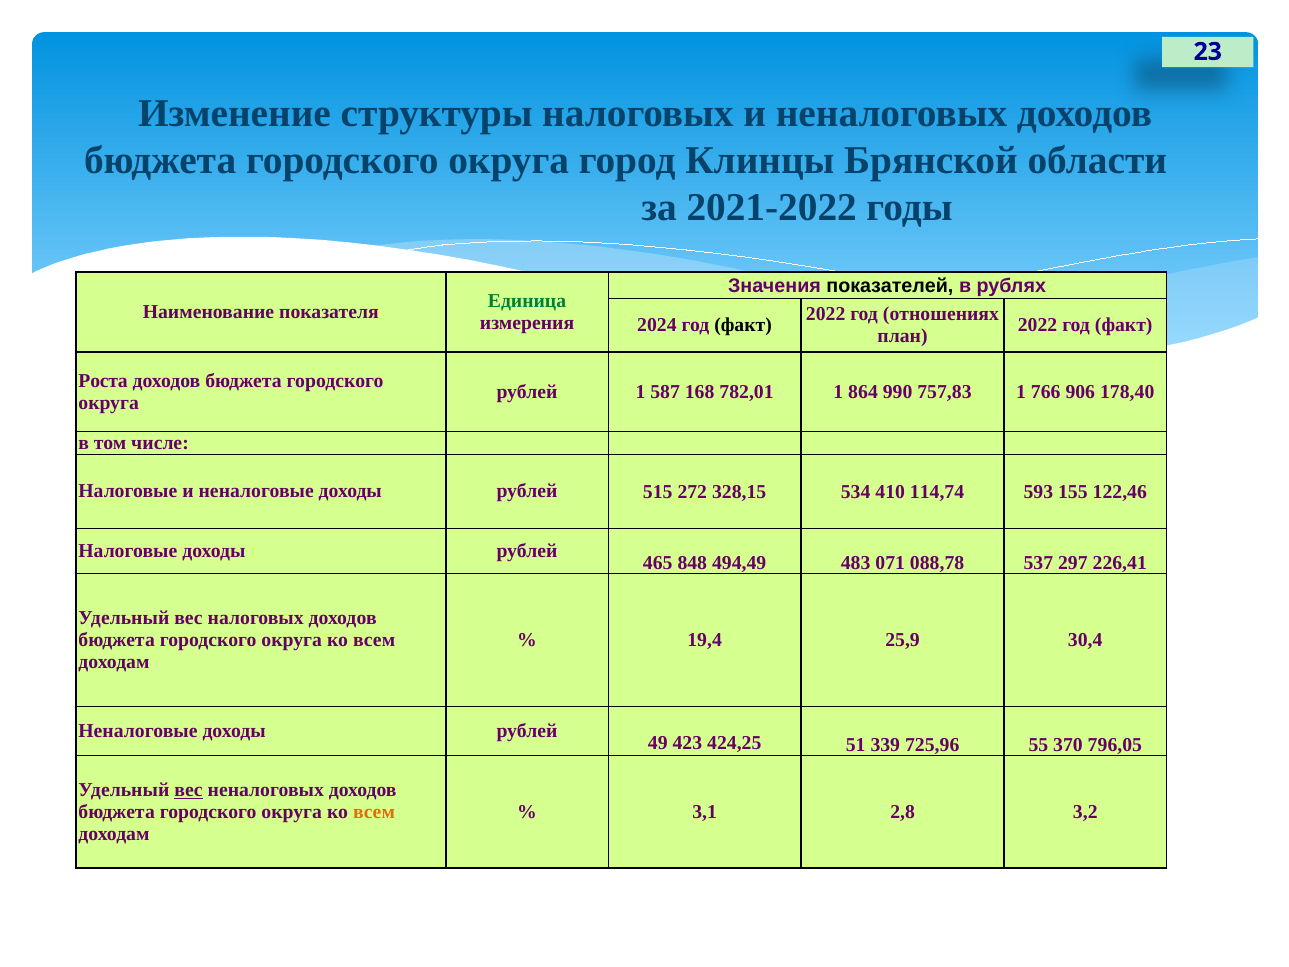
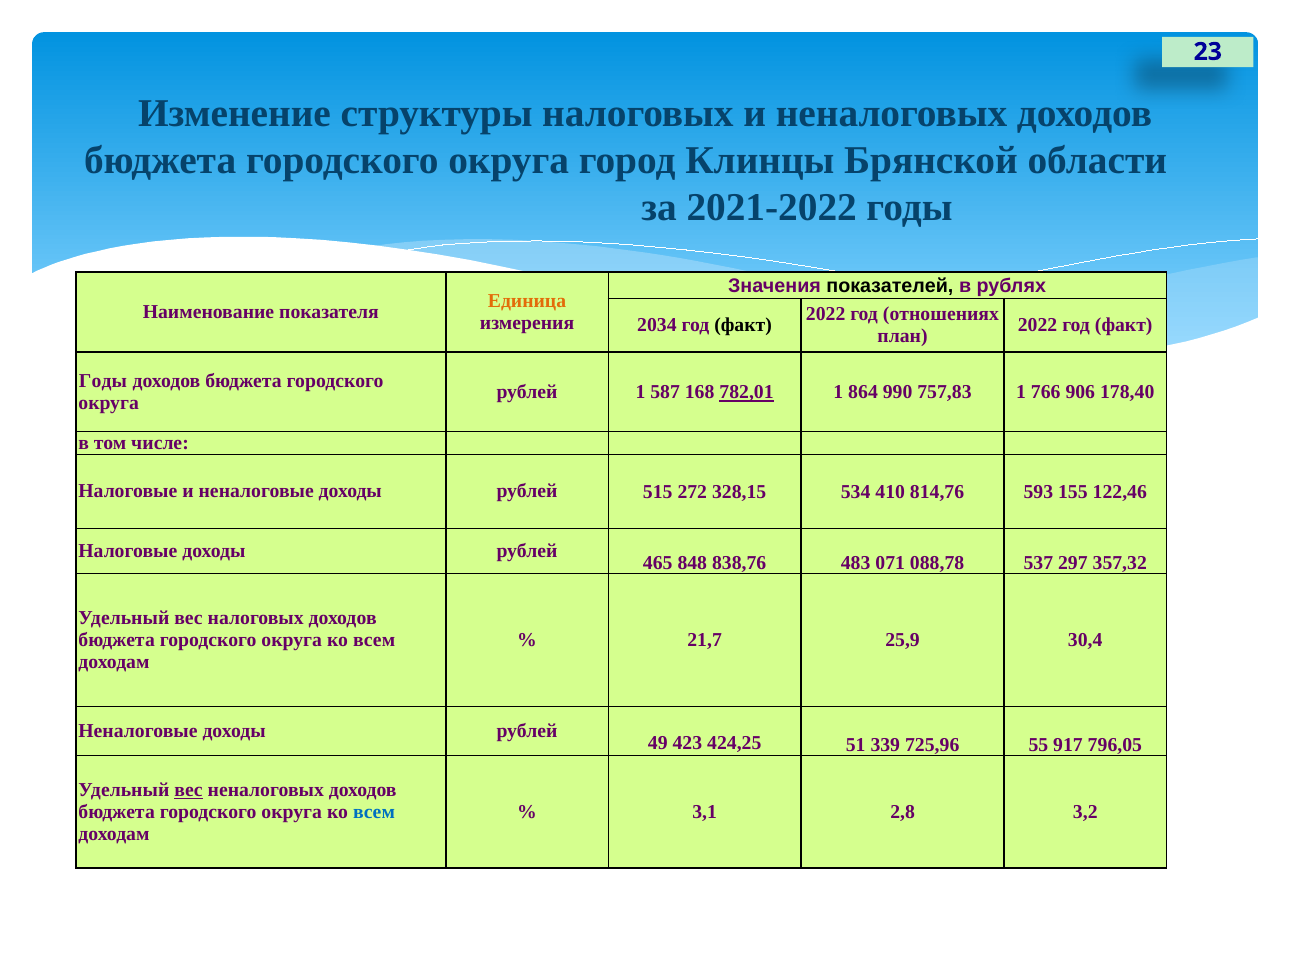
Единица colour: green -> orange
2024: 2024 -> 2034
Роста at (103, 381): Роста -> Годы
782,01 underline: none -> present
114,74: 114,74 -> 814,76
494,49: 494,49 -> 838,76
226,41: 226,41 -> 357,32
19,4: 19,4 -> 21,7
370: 370 -> 917
всем at (374, 812) colour: orange -> blue
